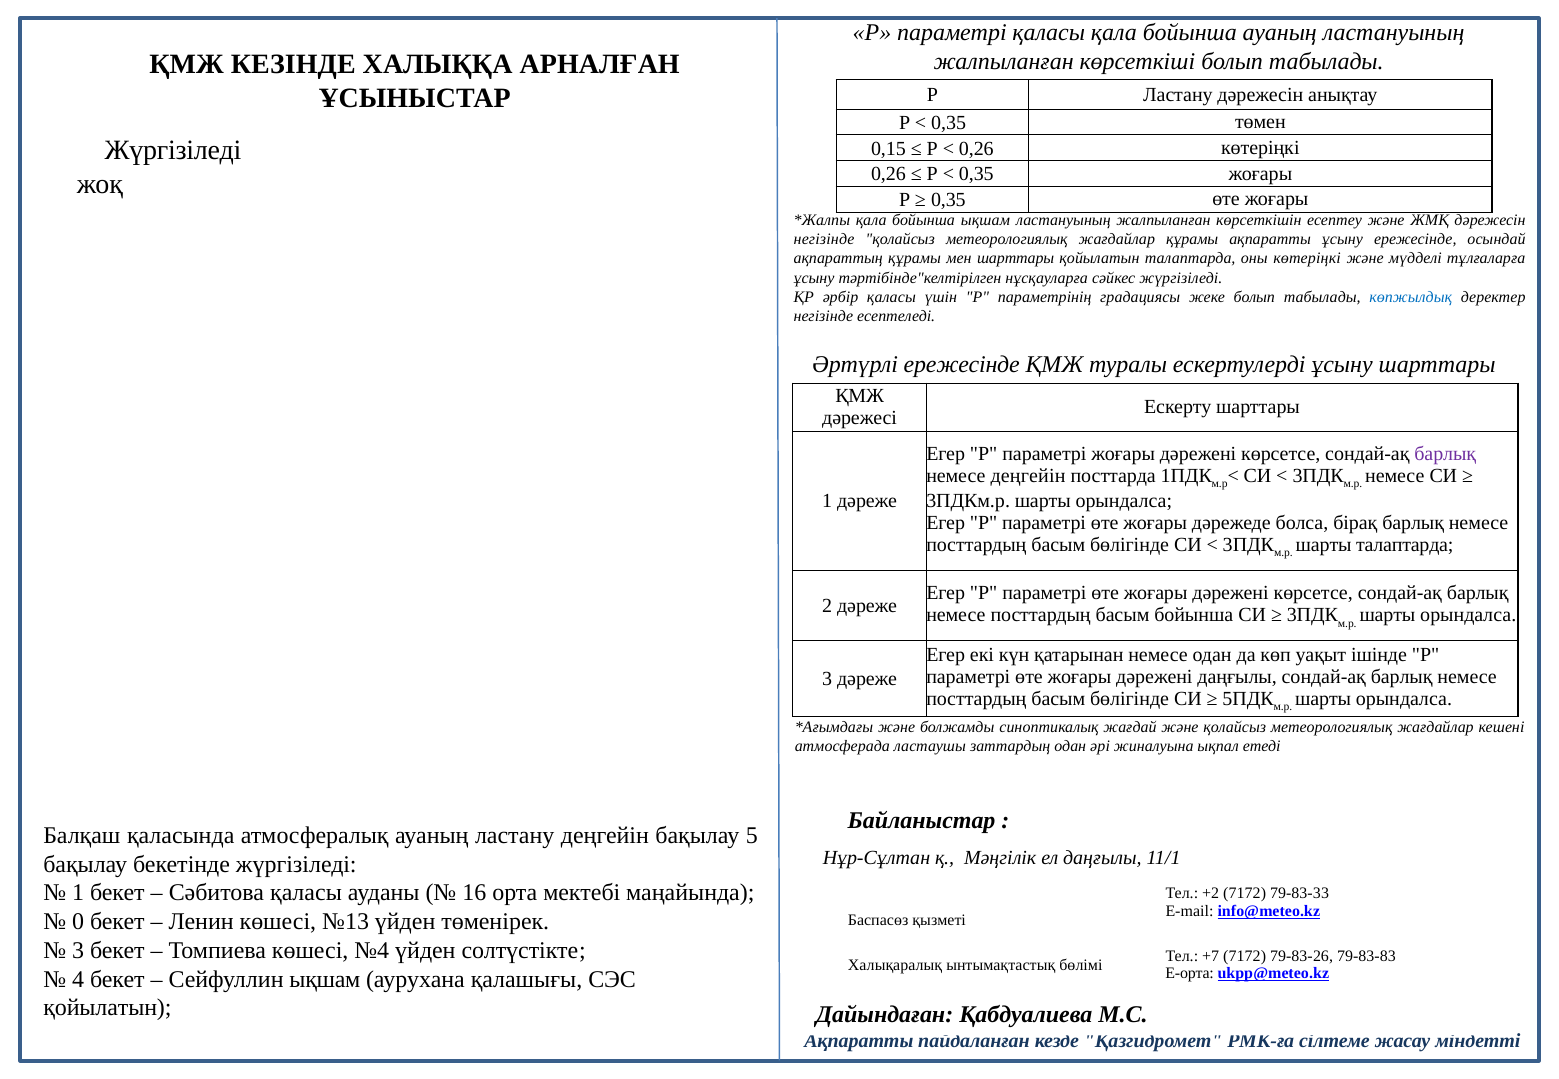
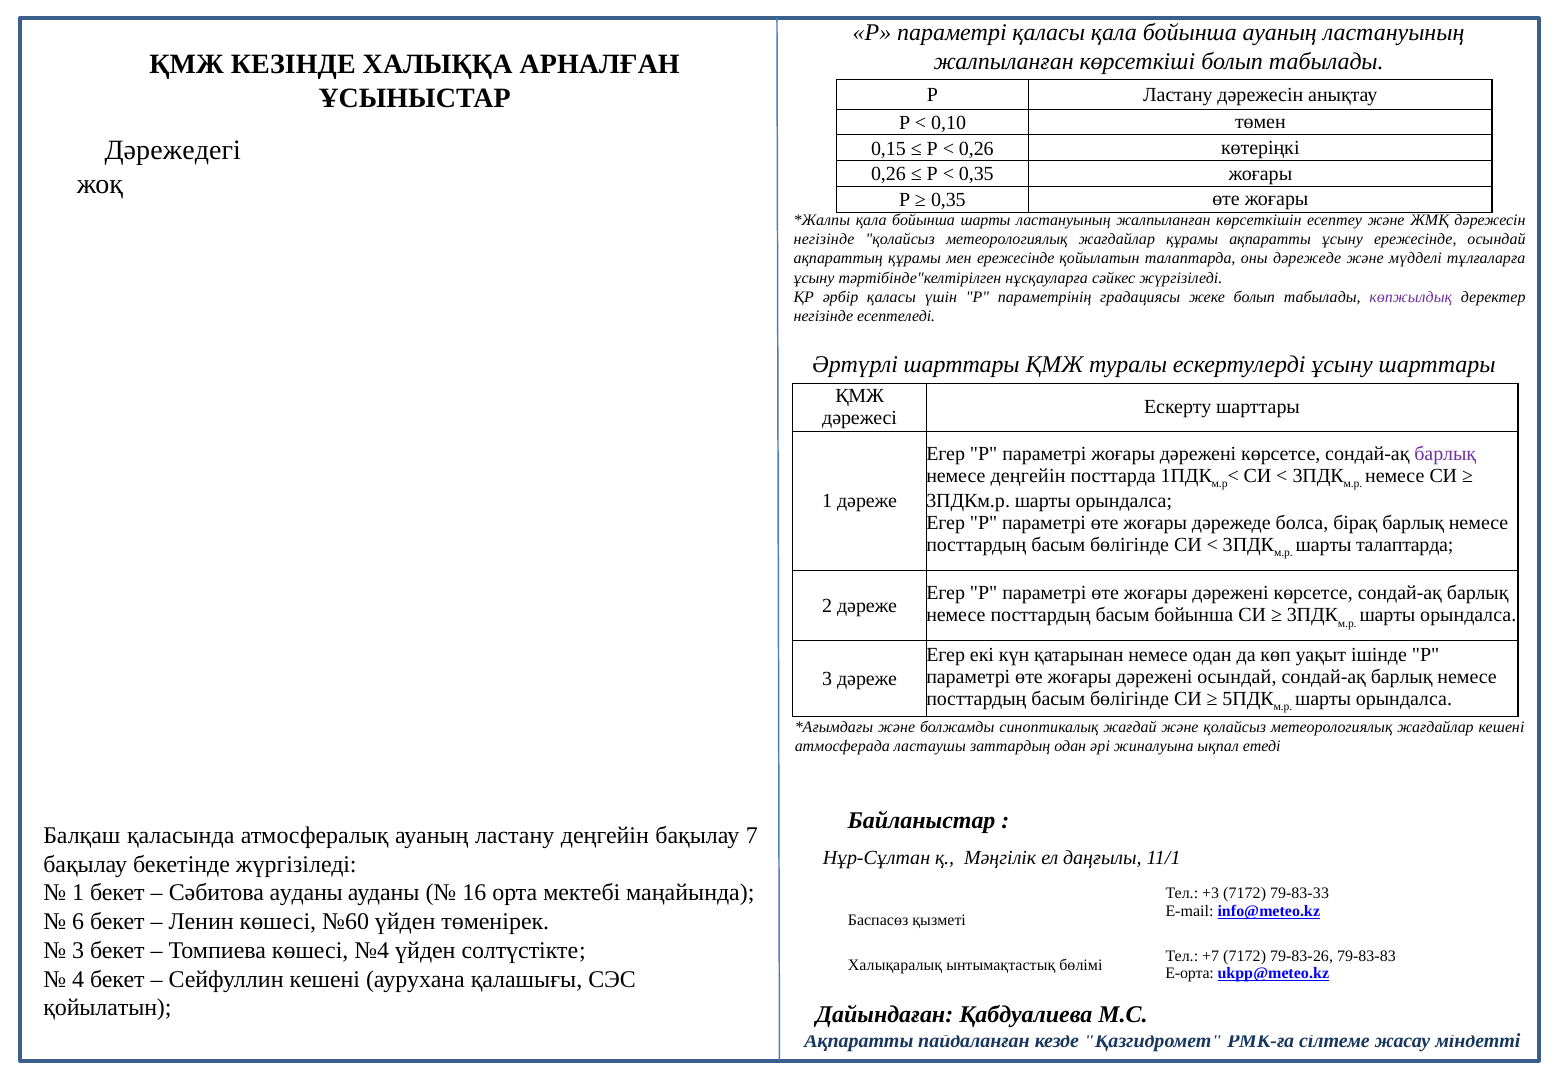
0,35 at (949, 123): 0,35 -> 0,10
Жүргізіледі at (173, 150): Жүргізіледі -> Дәрежедегі
бойынша ықшам: ықшам -> шарты
мен шарттары: шарттары -> ережесінде
оны көтеріңкі: көтеріңкі -> дәрежеде
көпжылдық colour: blue -> purple
Әртүрлі ережесінде: ережесінде -> шарттары
дәрежені даңғылы: даңғылы -> осындай
5: 5 -> 7
Сәбитова қаласы: қаласы -> ауданы
+2: +2 -> +3
0: 0 -> 6
№13: №13 -> №60
Сейфуллин ықшам: ықшам -> кешені
